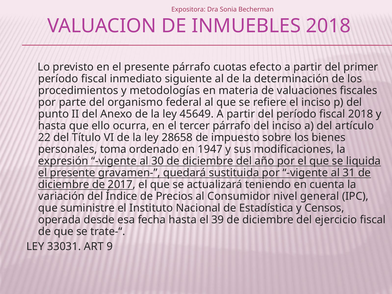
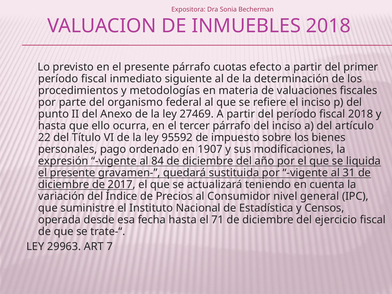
45649: 45649 -> 27469
28658: 28658 -> 95592
toma: toma -> pago
1947: 1947 -> 1907
30: 30 -> 84
39: 39 -> 71
33031: 33031 -> 29963
9: 9 -> 7
